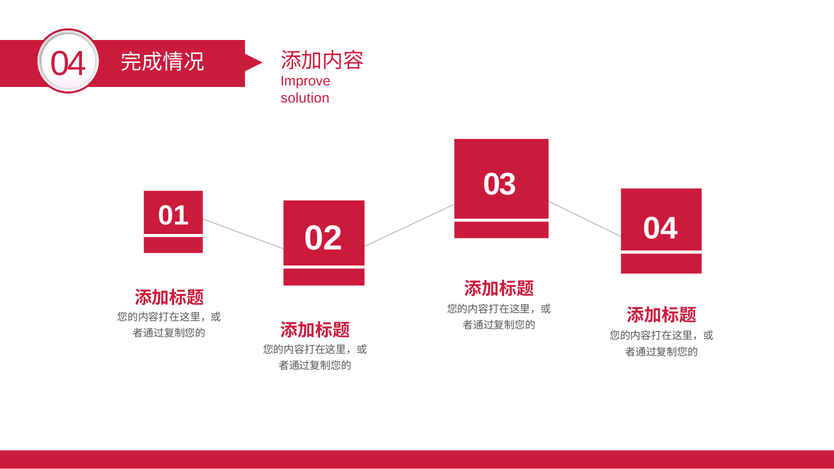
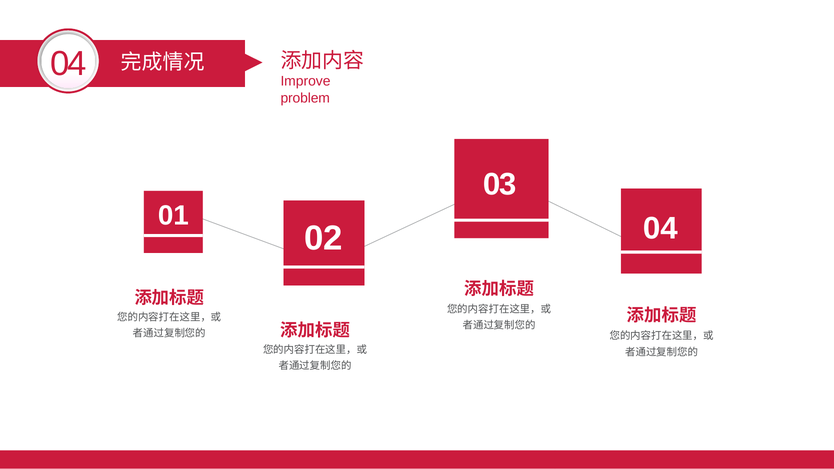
solution: solution -> problem
